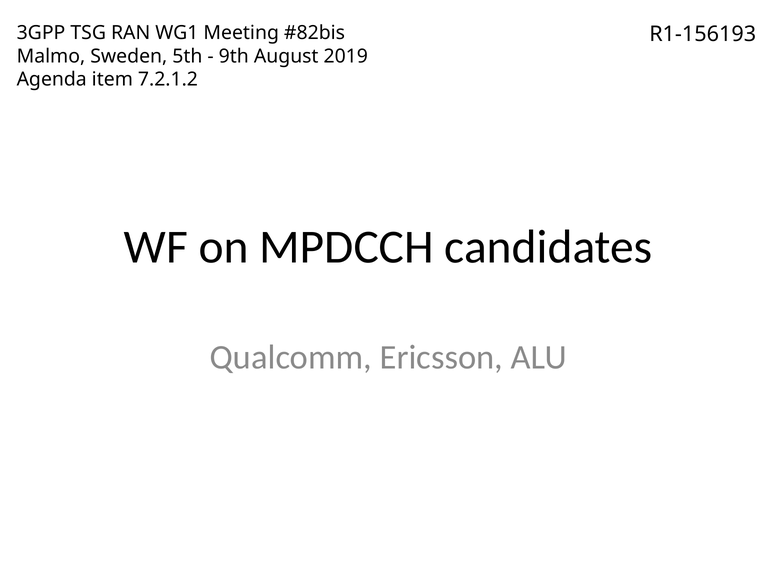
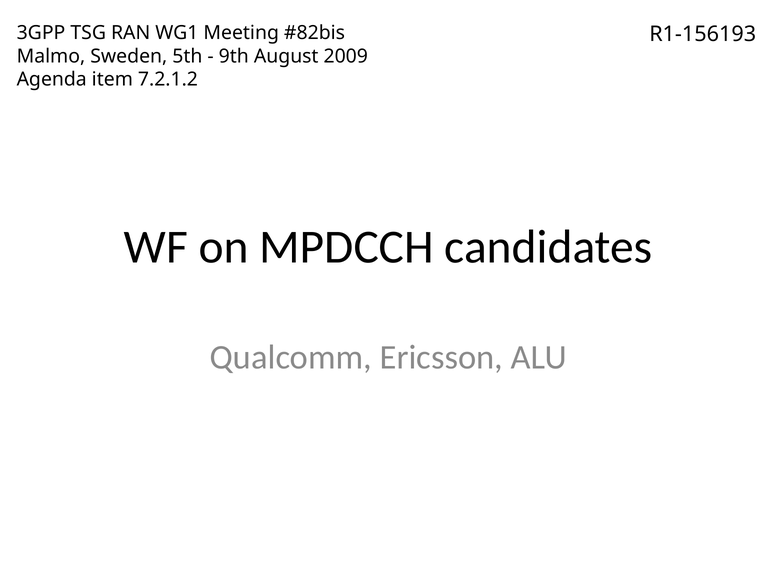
2019: 2019 -> 2009
